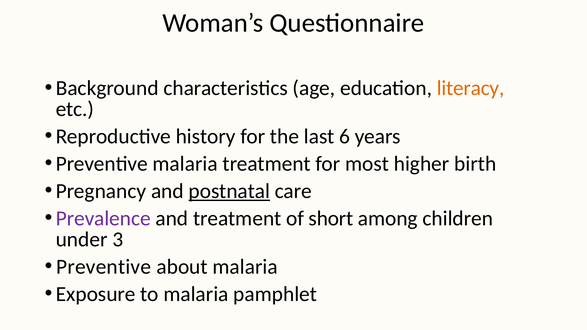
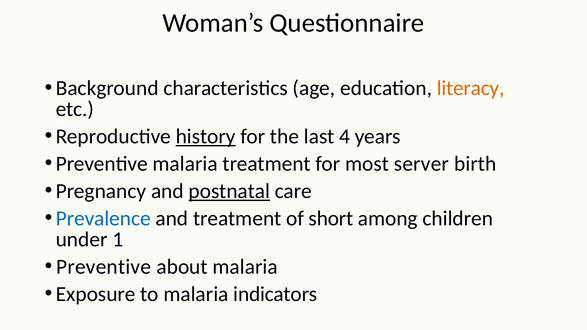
history underline: none -> present
6: 6 -> 4
higher: higher -> server
Prevalence colour: purple -> blue
3: 3 -> 1
pamphlet: pamphlet -> indicators
